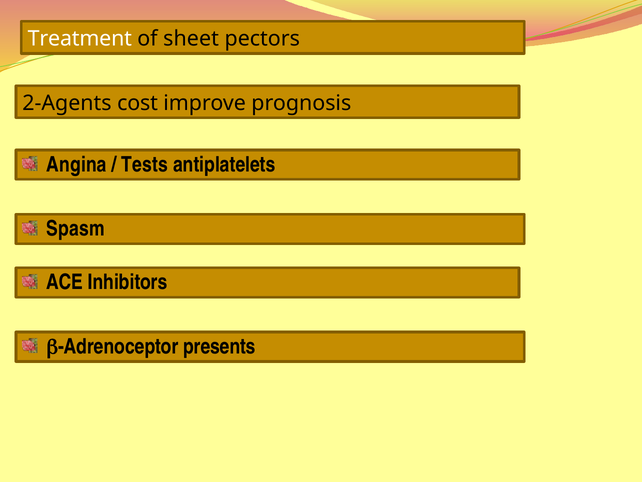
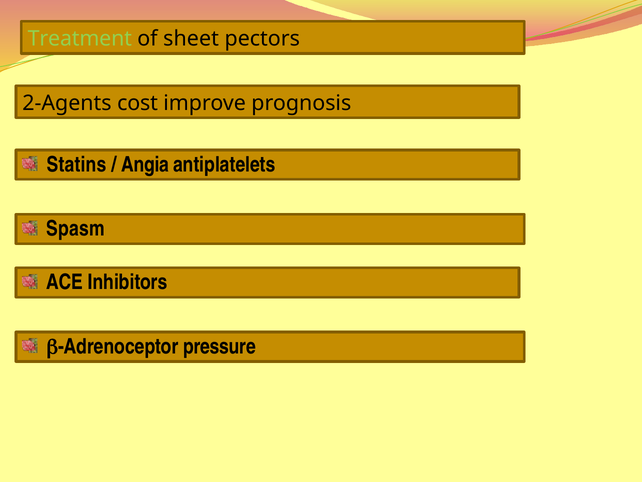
Treatment colour: white -> light green
Angina: Angina -> Statins
Tests: Tests -> Angia
presents: presents -> pressure
